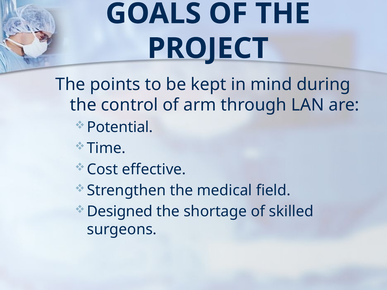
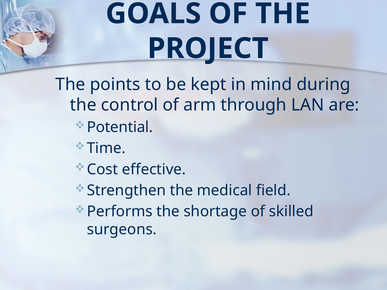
Designed: Designed -> Performs
